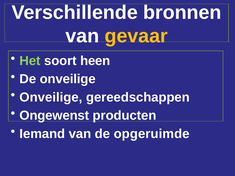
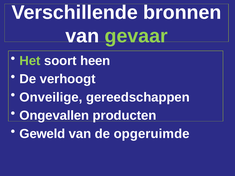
gevaar colour: yellow -> light green
De onveilige: onveilige -> verhoogt
Ongewenst: Ongewenst -> Ongevallen
Iemand: Iemand -> Geweld
